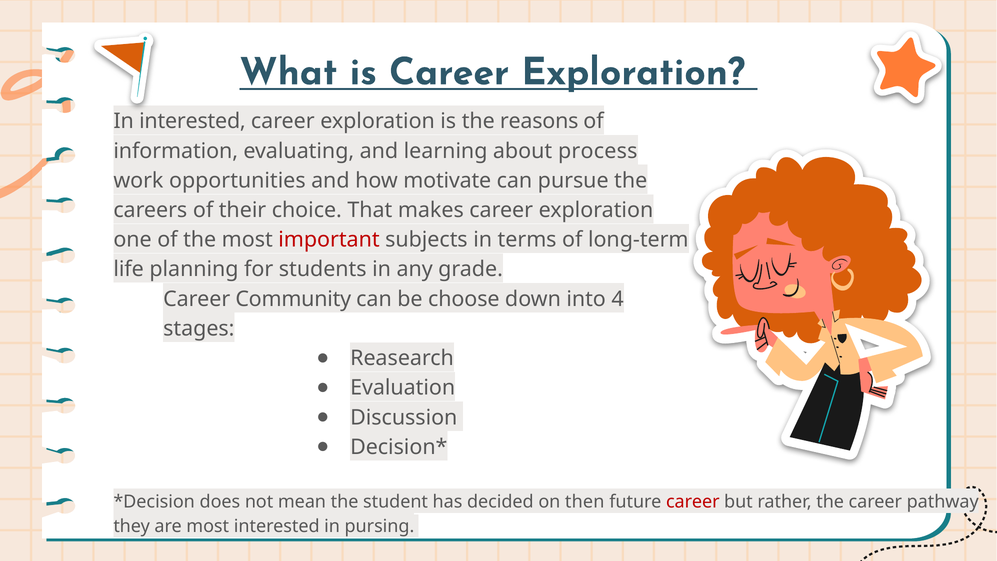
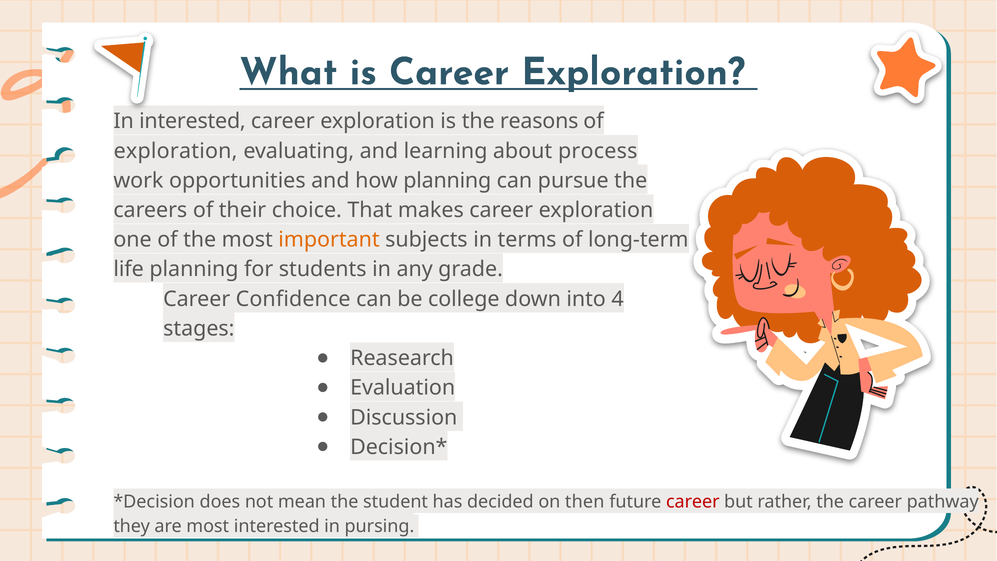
information at (176, 151): information -> exploration
how motivate: motivate -> planning
important colour: red -> orange
Community: Community -> Confidence
choose: choose -> college
